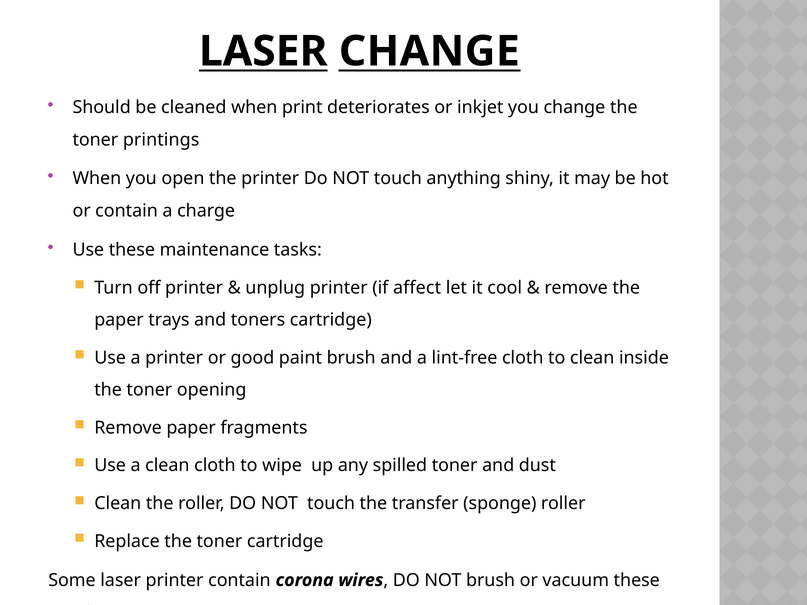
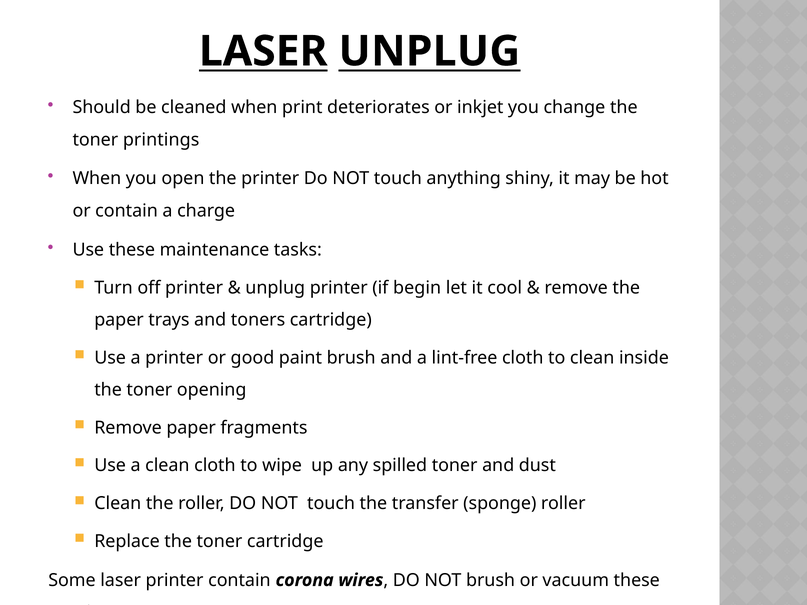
LASER CHANGE: CHANGE -> UNPLUG
affect: affect -> begin
